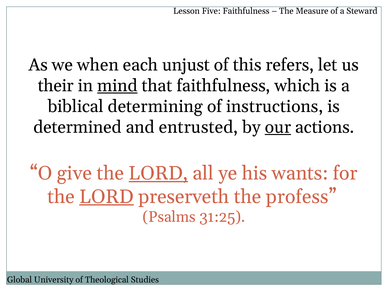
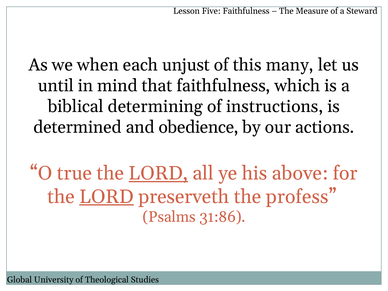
refers: refers -> many
their: their -> until
mind underline: present -> none
entrusted: entrusted -> obedience
our underline: present -> none
give: give -> true
wants: wants -> above
31:25: 31:25 -> 31:86
